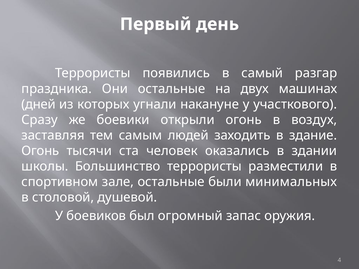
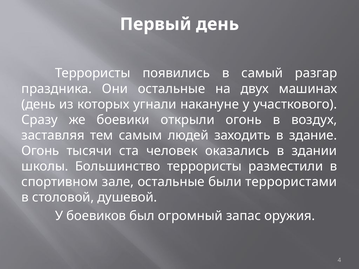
дней at (38, 104): дней -> день
минимальных: минимальных -> террористами
